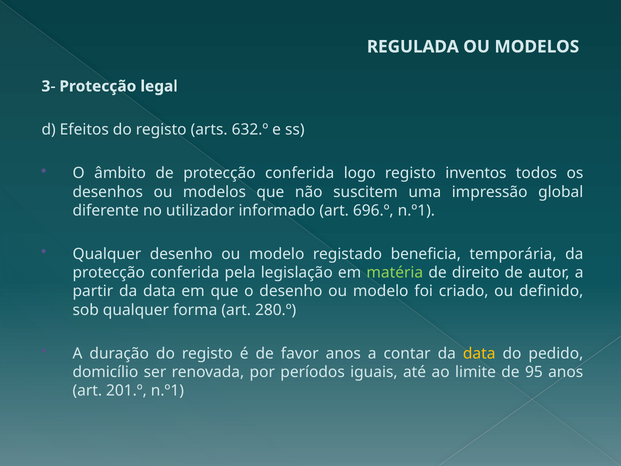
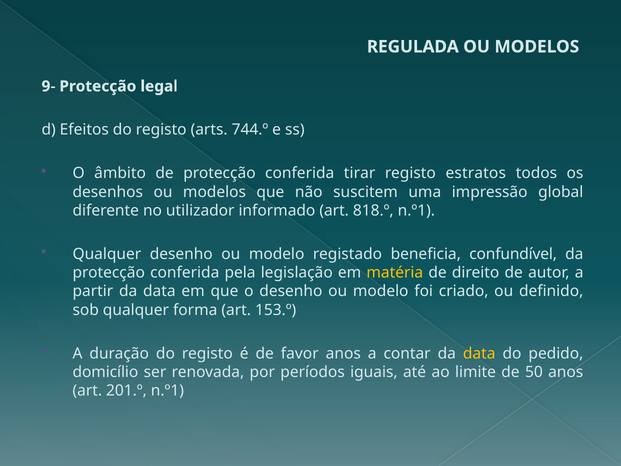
3-: 3- -> 9-
632.º: 632.º -> 744.º
logo: logo -> tirar
inventos: inventos -> estratos
696.º: 696.º -> 818.º
temporária: temporária -> confundível
matéria colour: light green -> yellow
280.º: 280.º -> 153.º
95: 95 -> 50
